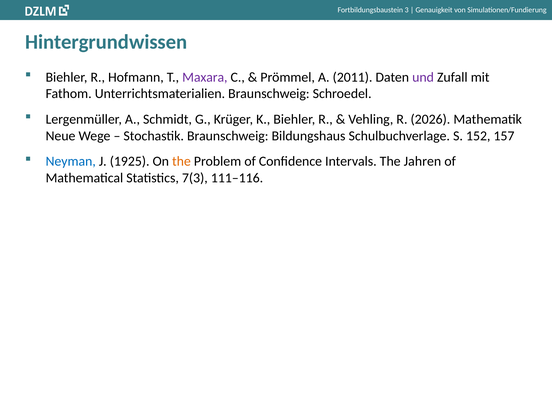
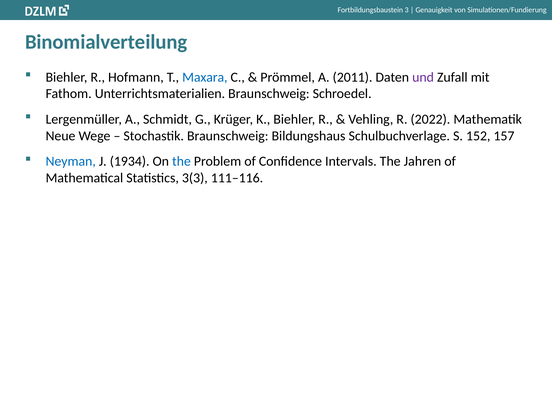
Hintergrundwissen: Hintergrundwissen -> Binomialverteilung
Maxara colour: purple -> blue
2026: 2026 -> 2022
1925: 1925 -> 1934
the at (181, 161) colour: orange -> blue
7(3: 7(3 -> 3(3
